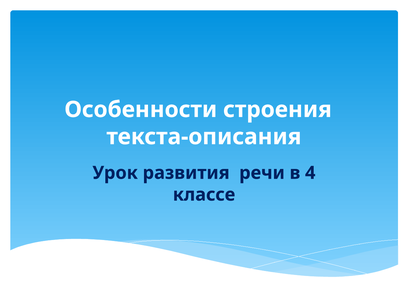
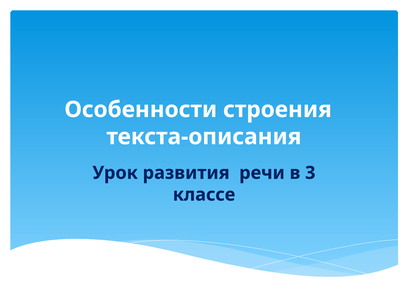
4: 4 -> 3
